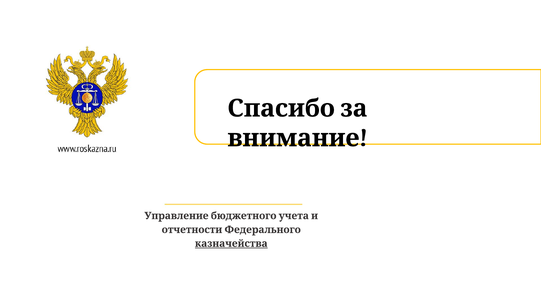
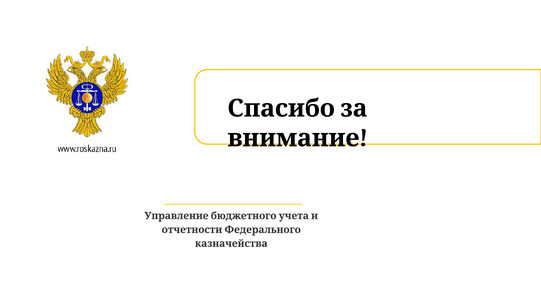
казначейства underline: present -> none
